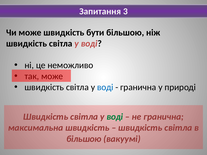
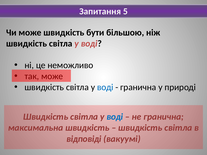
3: 3 -> 5
воді at (115, 117) colour: green -> blue
більшою at (84, 139): більшою -> відповіді
